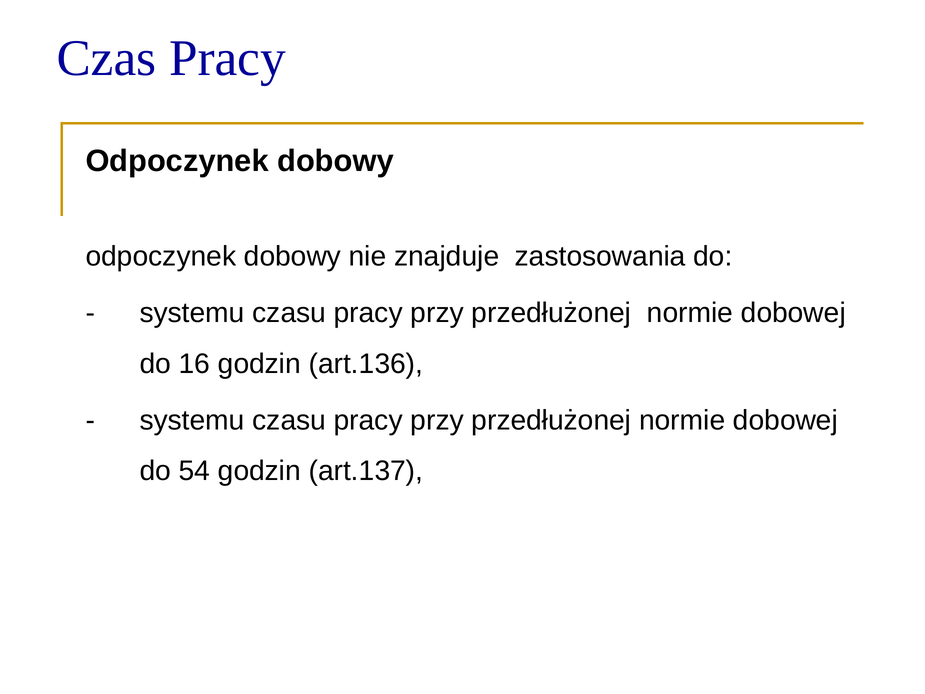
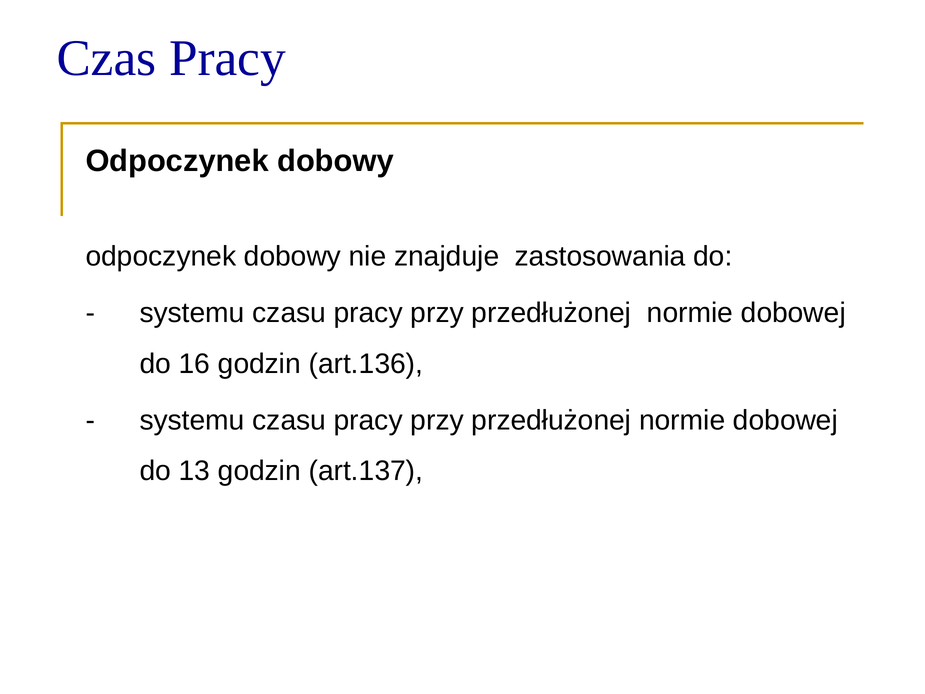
54: 54 -> 13
